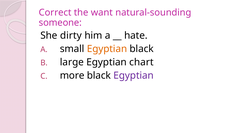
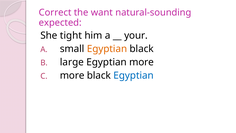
someone: someone -> expected
dirty: dirty -> tight
hate: hate -> your
Egyptian chart: chart -> more
Egyptian at (134, 75) colour: purple -> blue
